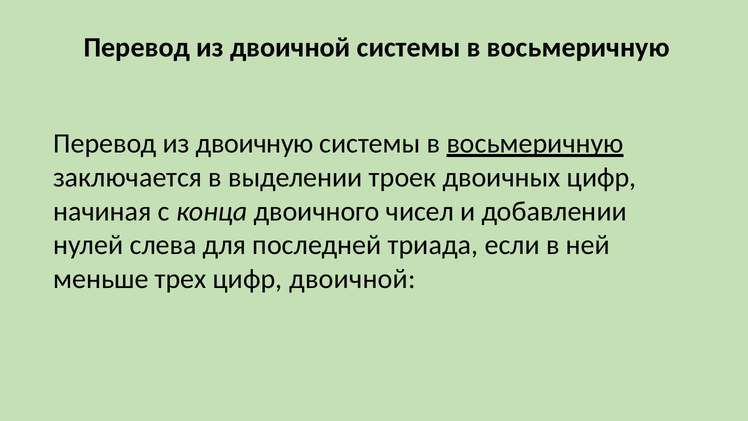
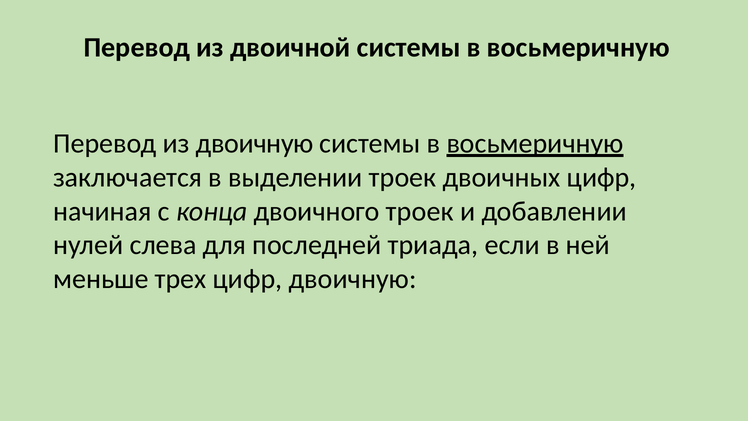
двоичного чисел: чисел -> троек
цифр двоичной: двоичной -> двоичную
